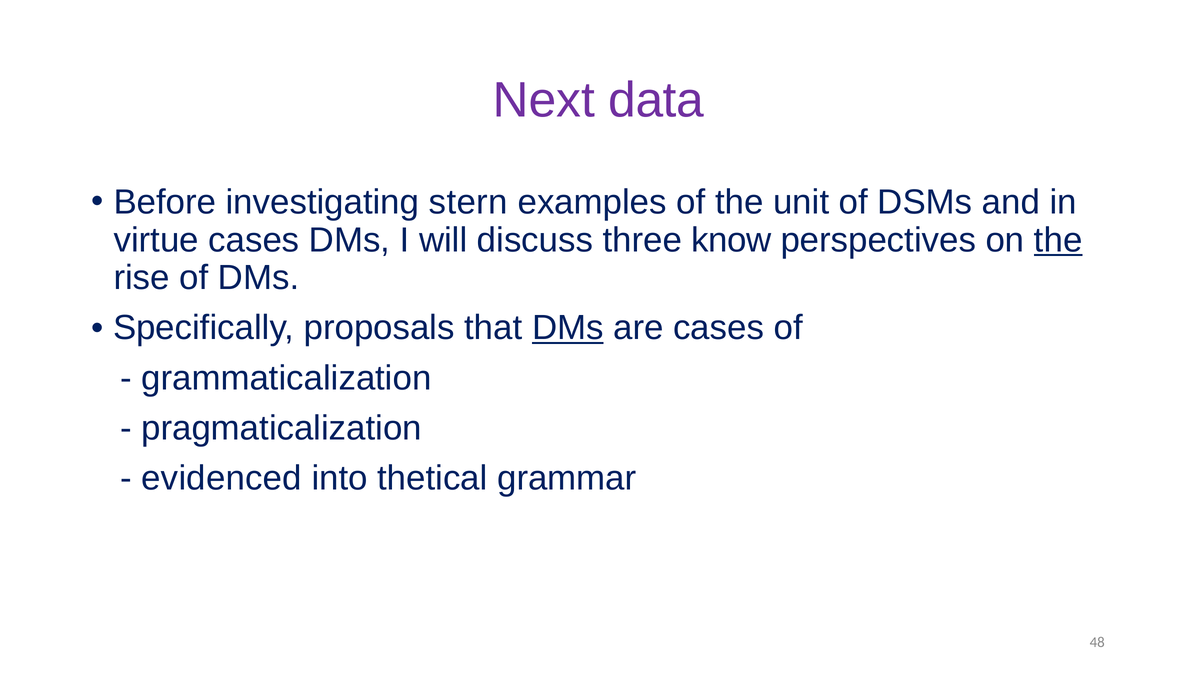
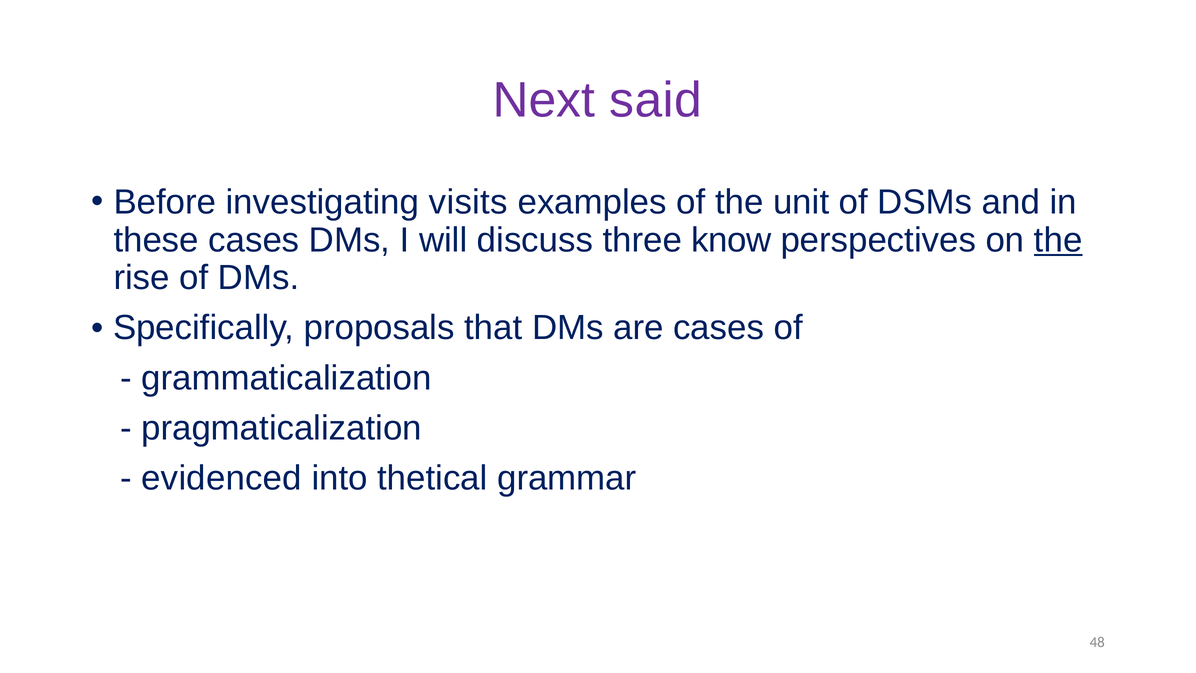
data: data -> said
stern: stern -> visits
virtue: virtue -> these
DMs at (568, 328) underline: present -> none
